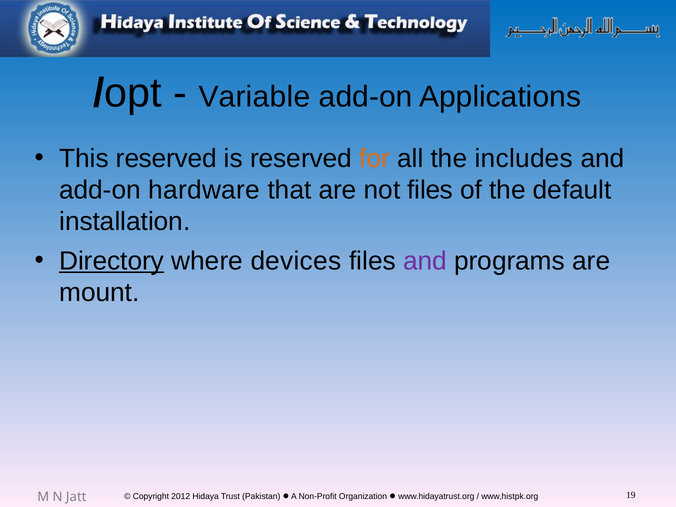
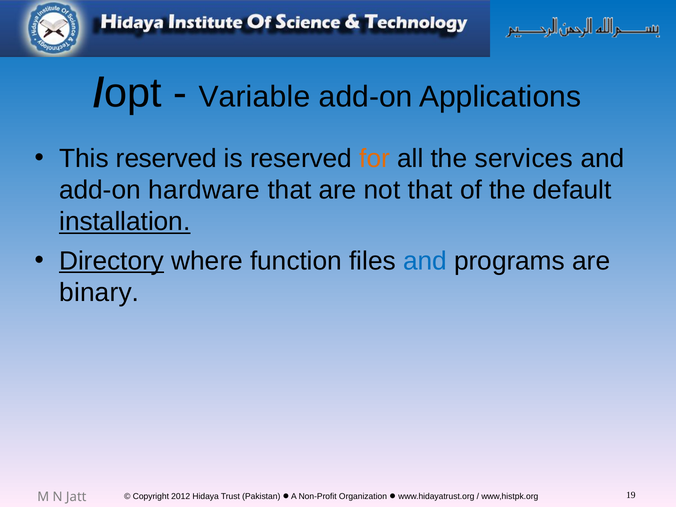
includes: includes -> services
not files: files -> that
installation underline: none -> present
devices: devices -> function
and at (425, 261) colour: purple -> blue
mount: mount -> binary
